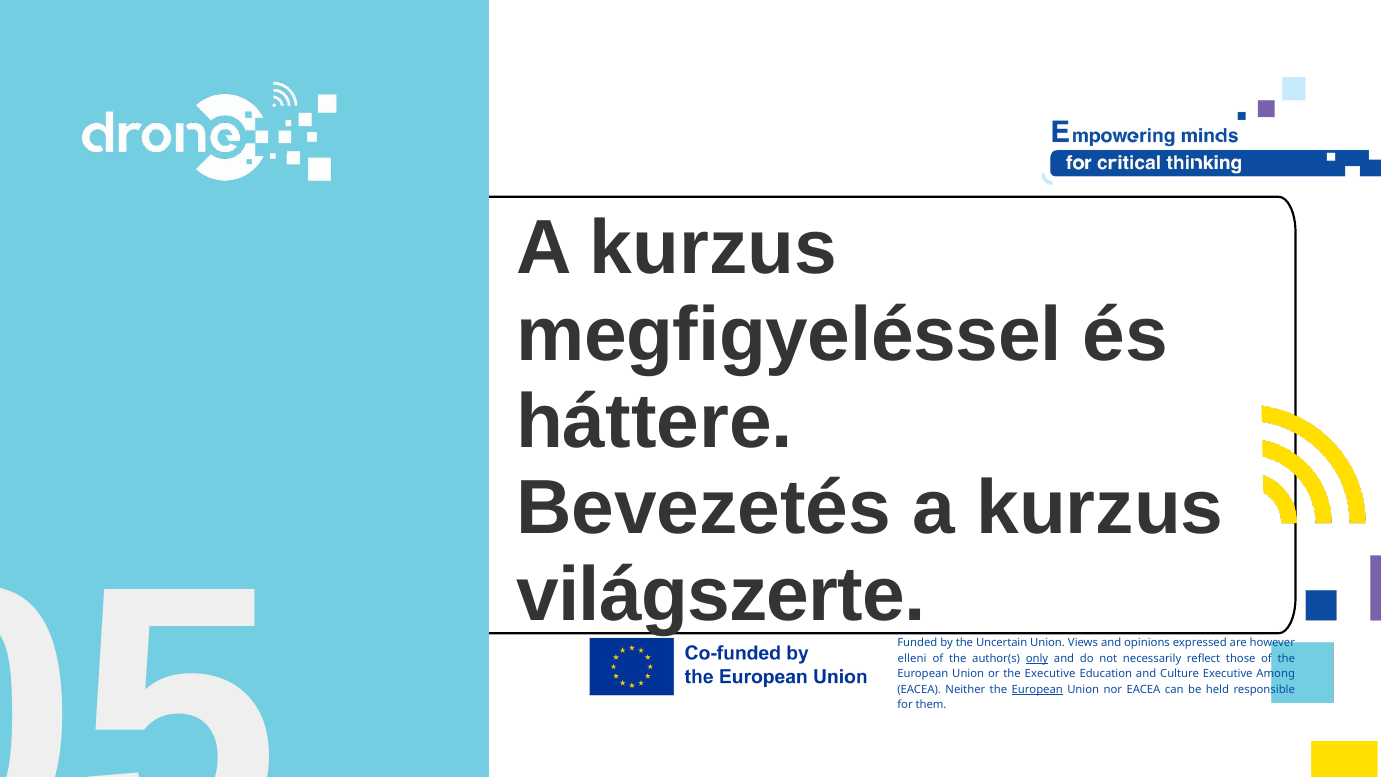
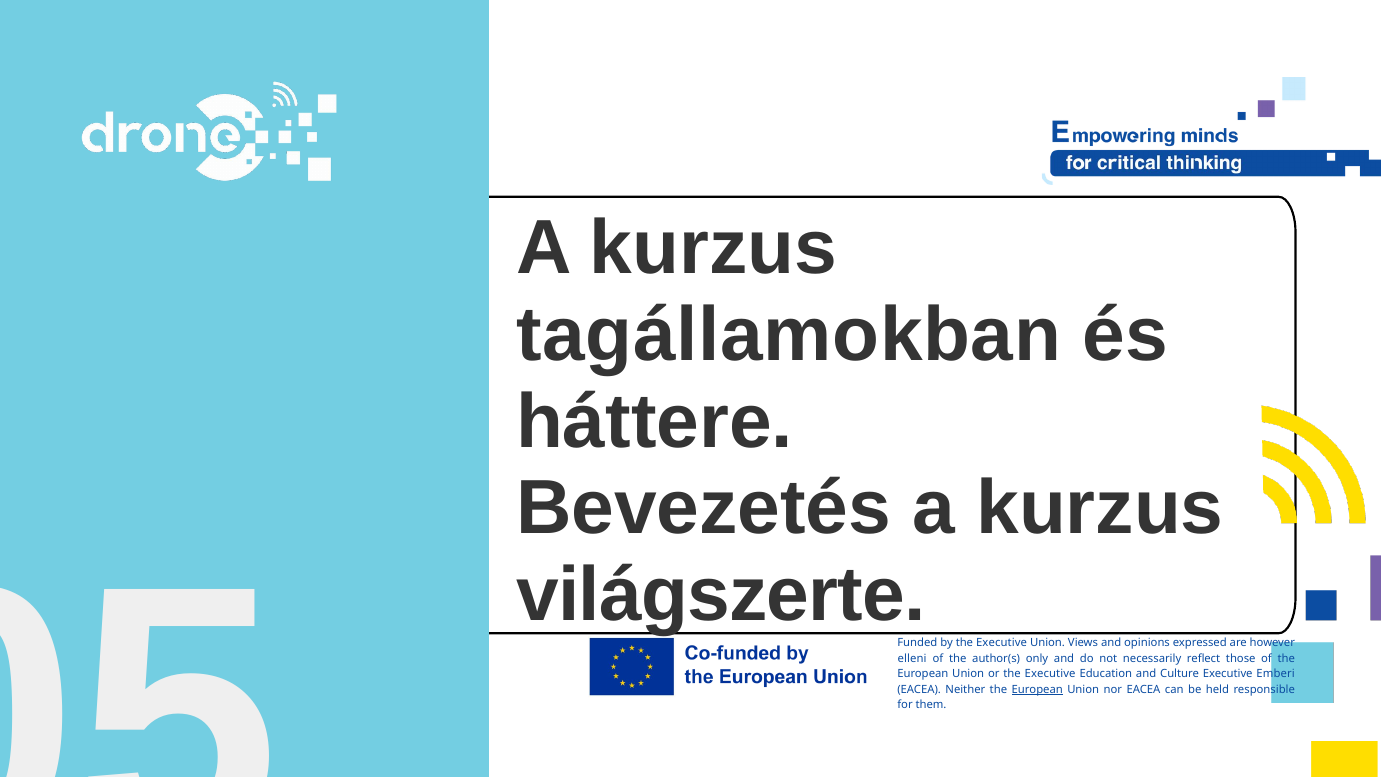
megfigyeléssel: megfigyeléssel -> tagállamokban
by the Uncertain: Uncertain -> Executive
only underline: present -> none
Among: Among -> Emberi
